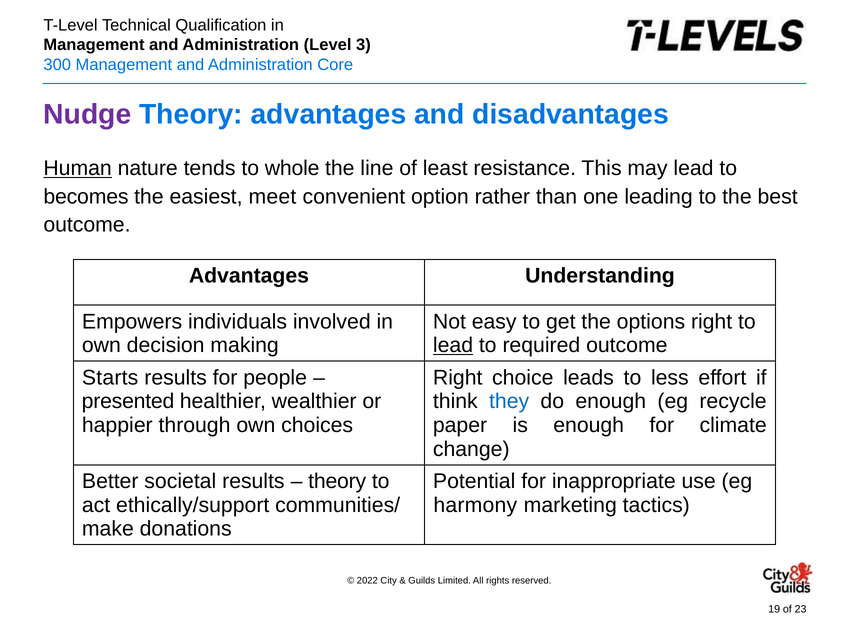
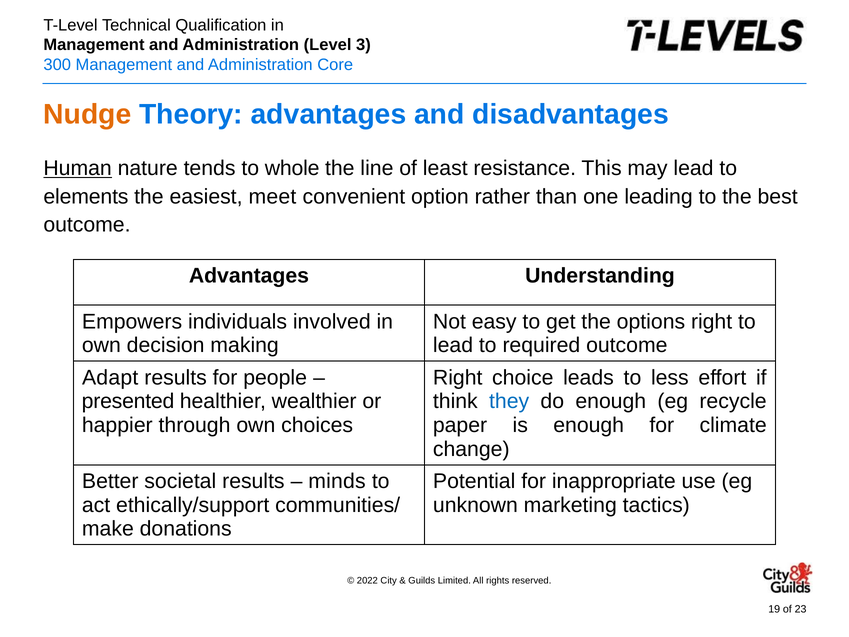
Nudge colour: purple -> orange
becomes: becomes -> elements
lead at (453, 345) underline: present -> none
Starts: Starts -> Adapt
theory at (337, 481): theory -> minds
harmony: harmony -> unknown
